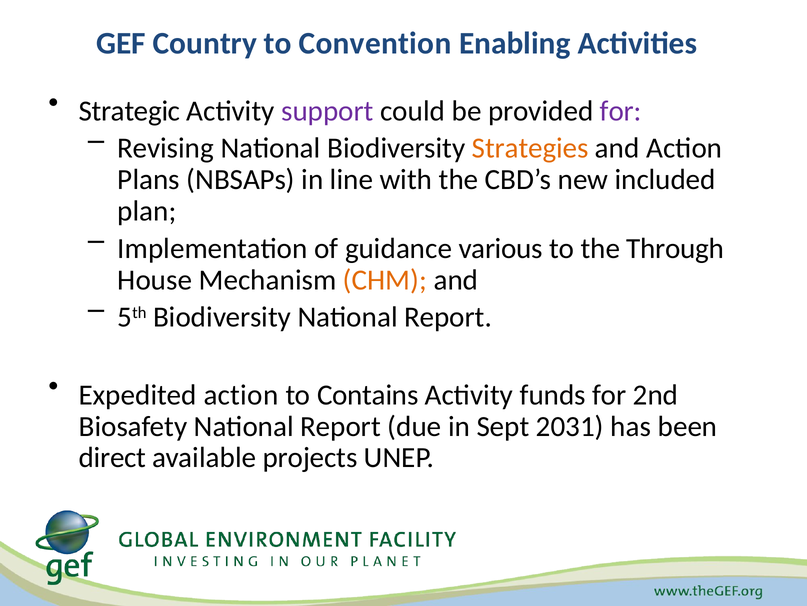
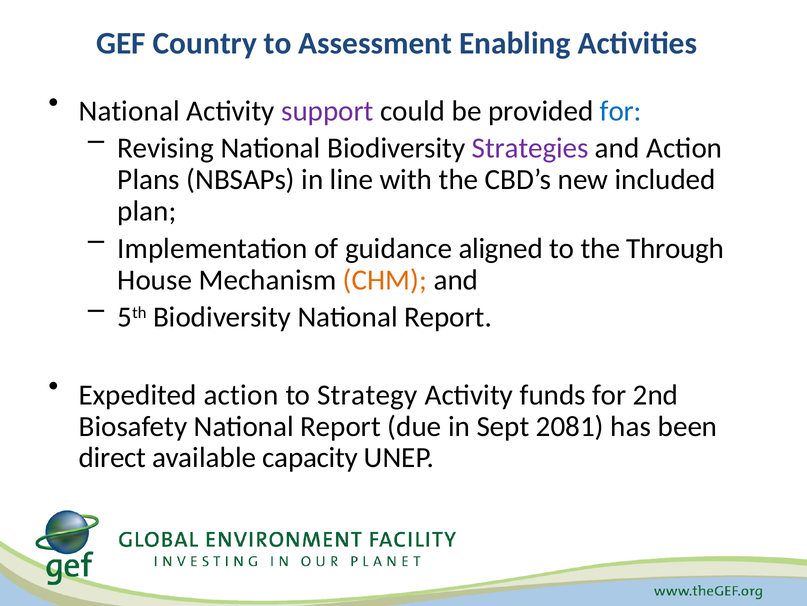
Convention: Convention -> Assessment
Strategic at (129, 111): Strategic -> National
for at (621, 111) colour: purple -> blue
Strategies colour: orange -> purple
various: various -> aligned
Contains: Contains -> Strategy
2031: 2031 -> 2081
projects: projects -> capacity
